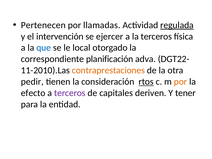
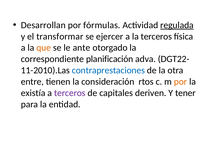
Pertenecen: Pertenecen -> Desarrollan
llamadas: llamadas -> fórmulas
intervención: intervención -> transformar
que colour: blue -> orange
local: local -> ante
contraprestaciones colour: orange -> blue
pedir: pedir -> entre
rtos underline: present -> none
efecto: efecto -> existía
